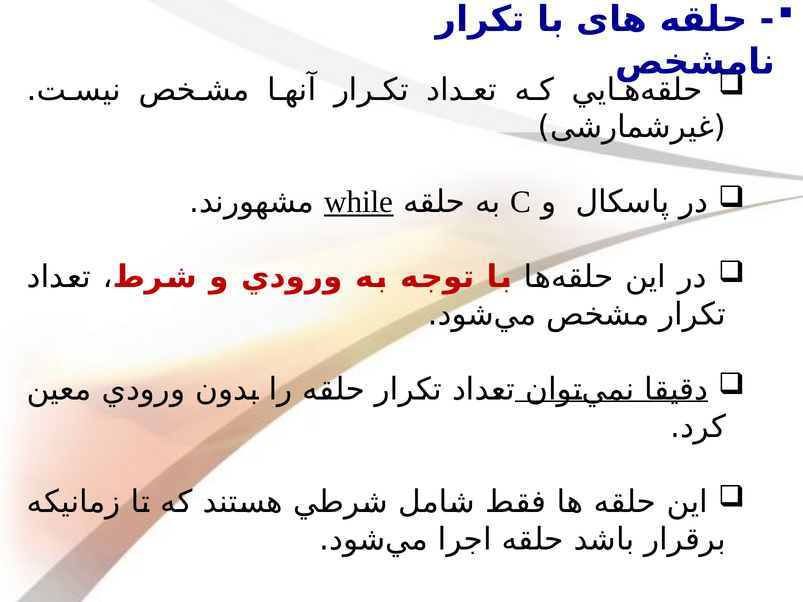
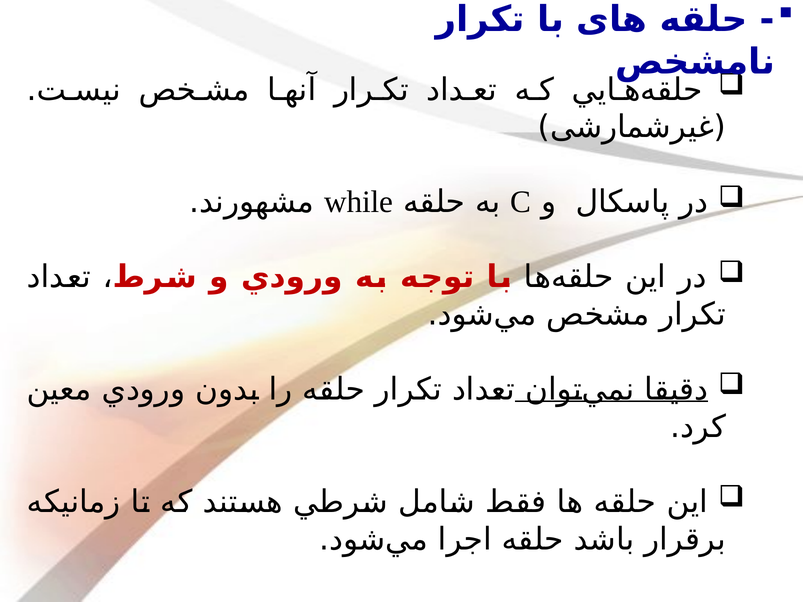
while underline: present -> none
